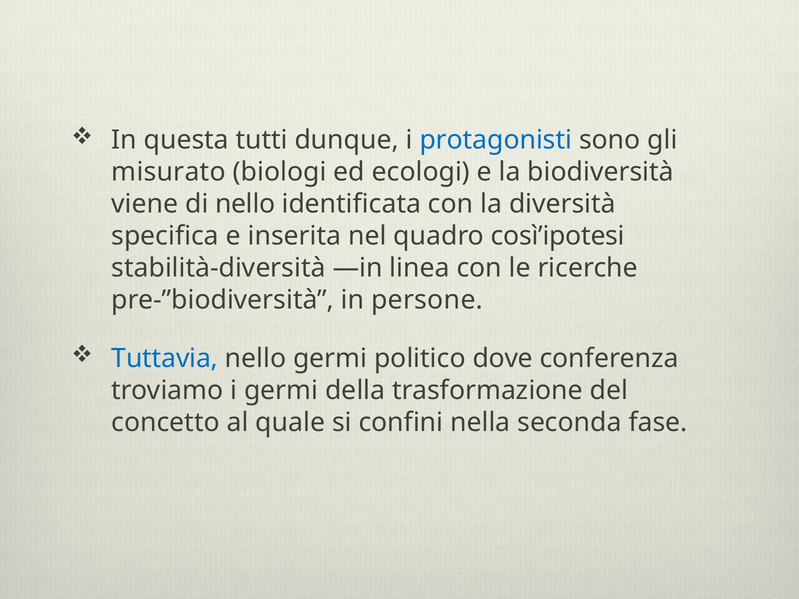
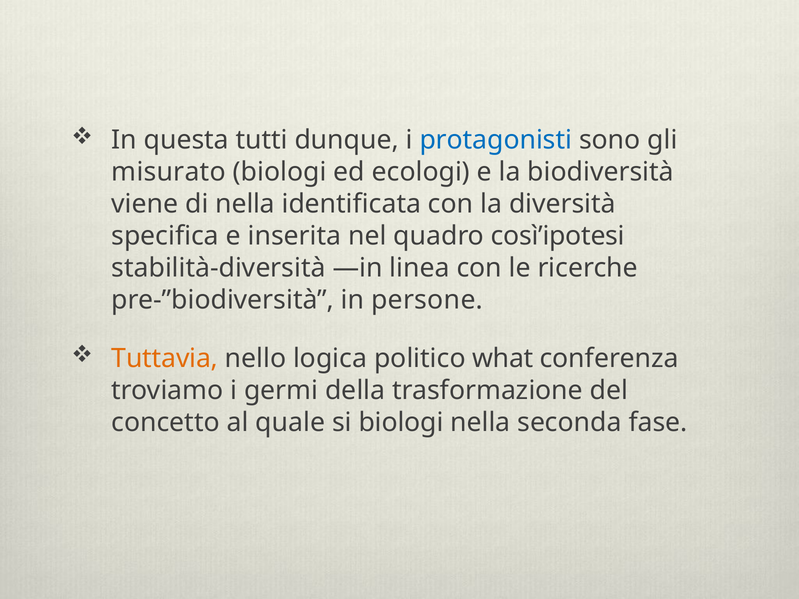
di nello: nello -> nella
Tuttavia colour: blue -> orange
nello germi: germi -> logica
dove: dove -> what
si confini: confini -> biologi
